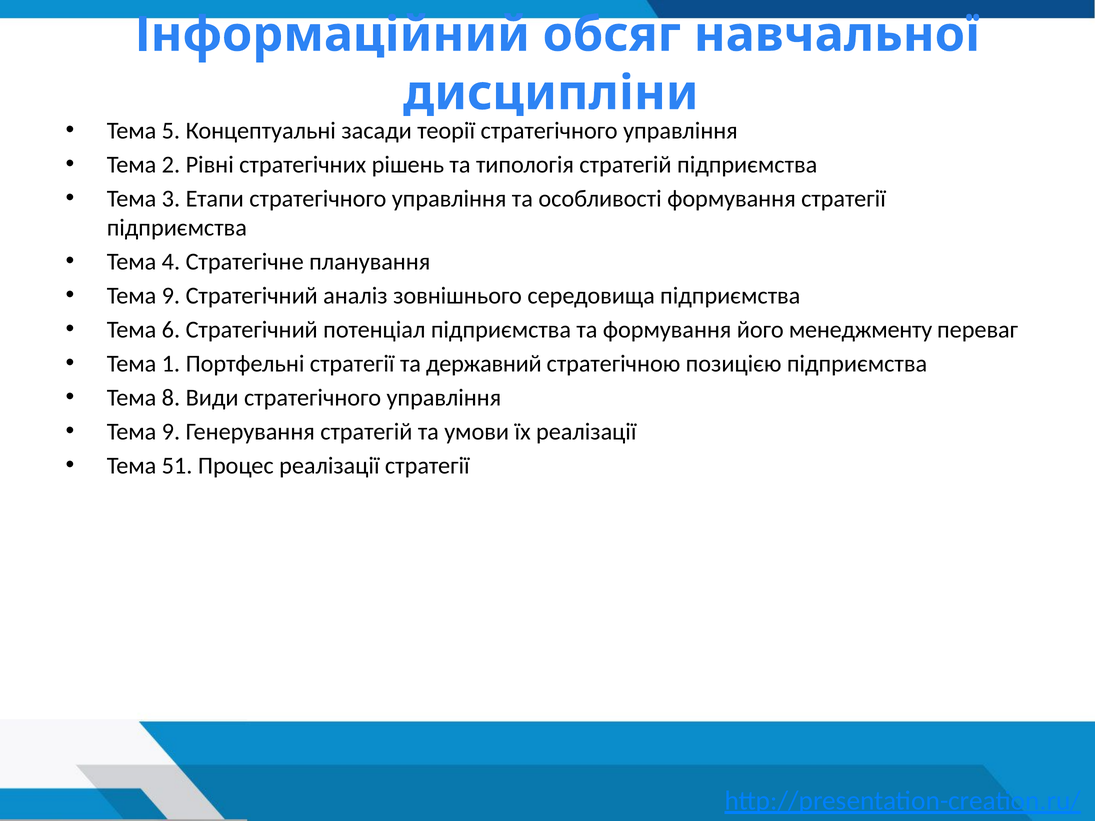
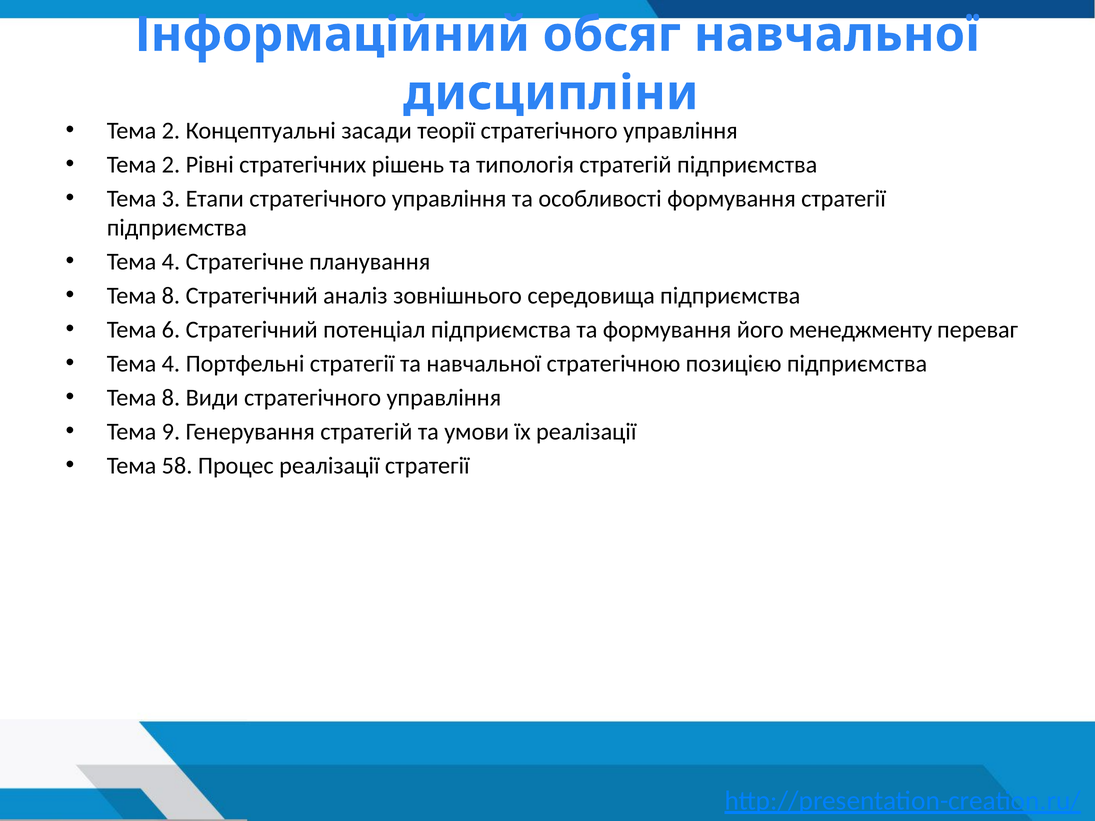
5 at (171, 131): 5 -> 2
9 at (171, 296): 9 -> 8
1 at (171, 364): 1 -> 4
та державний: державний -> навчальної
51: 51 -> 58
